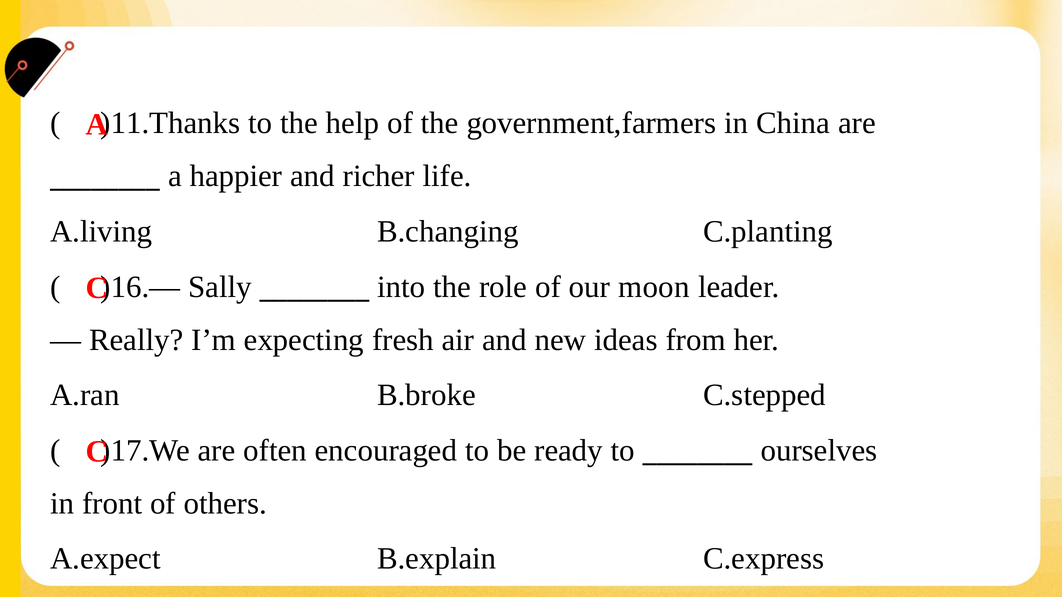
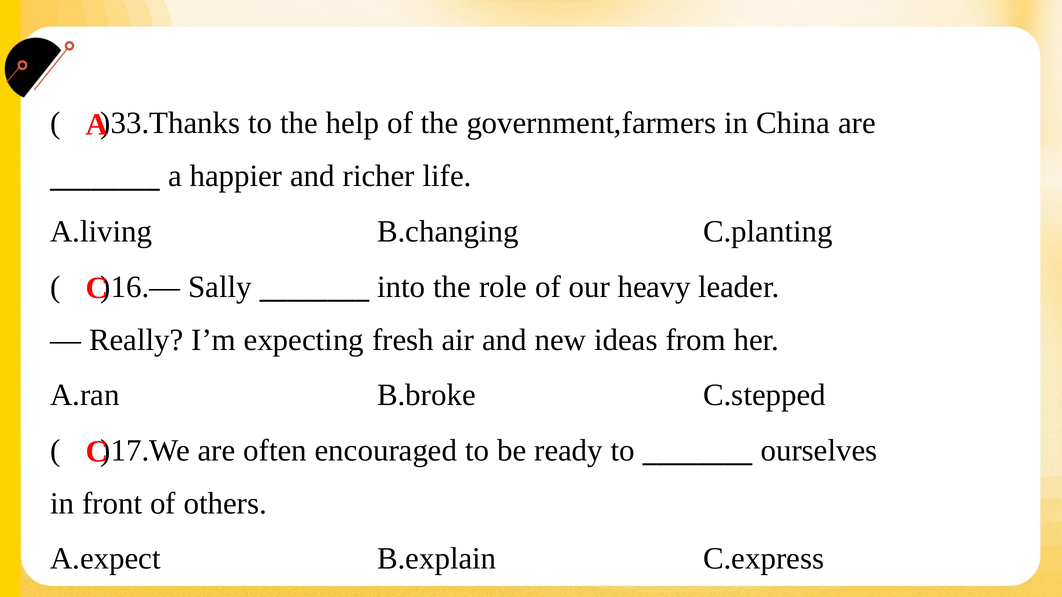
)11.Thanks: )11.Thanks -> )33.Thanks
moon: moon -> heavy
